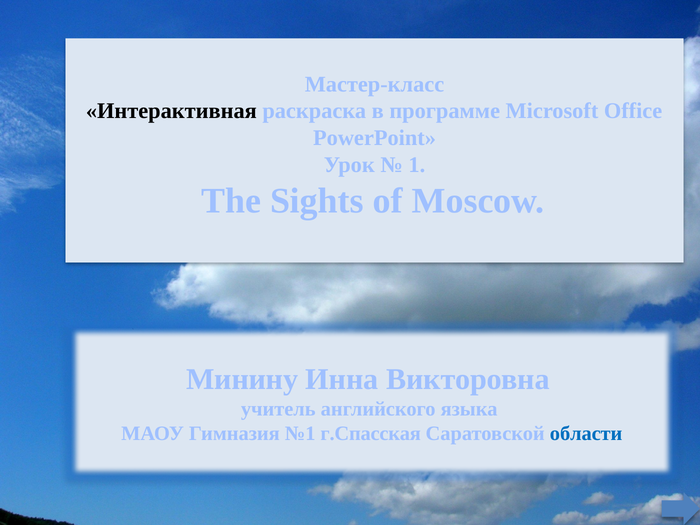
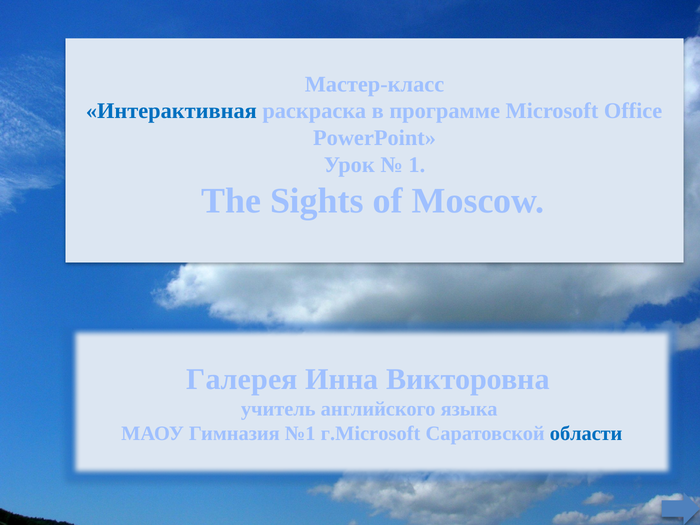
Интерактивная colour: black -> blue
Минину: Минину -> Галерея
г.Спасская: г.Спасская -> г.Microsoft
